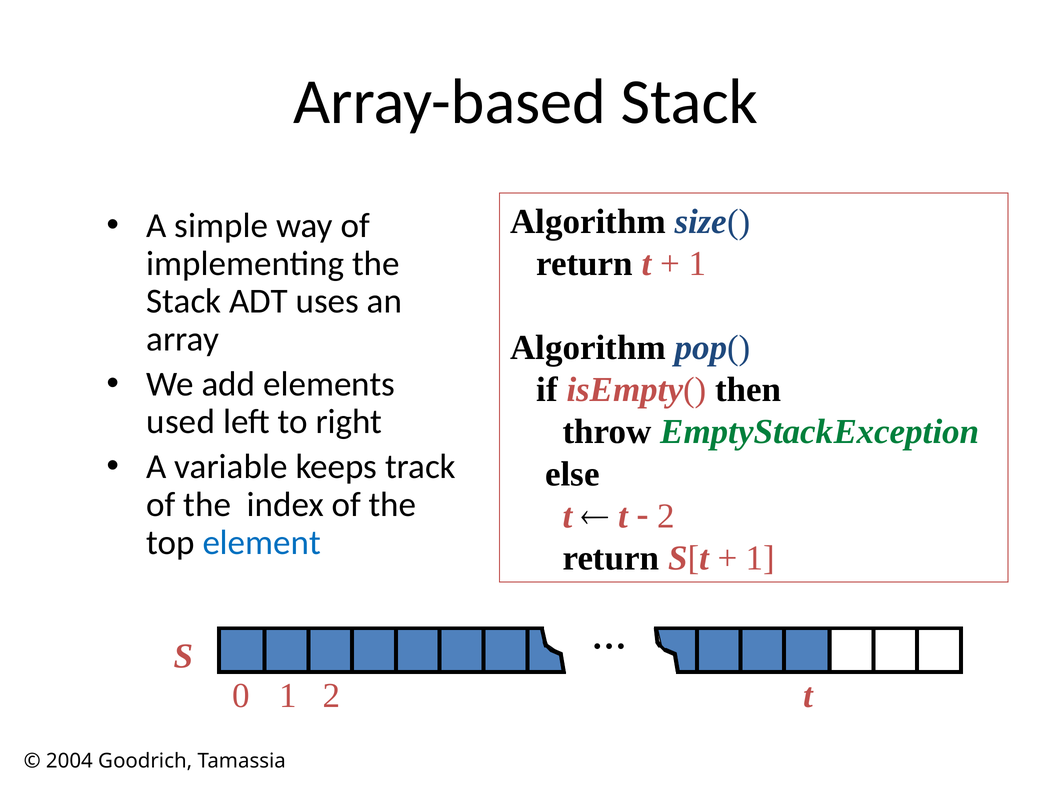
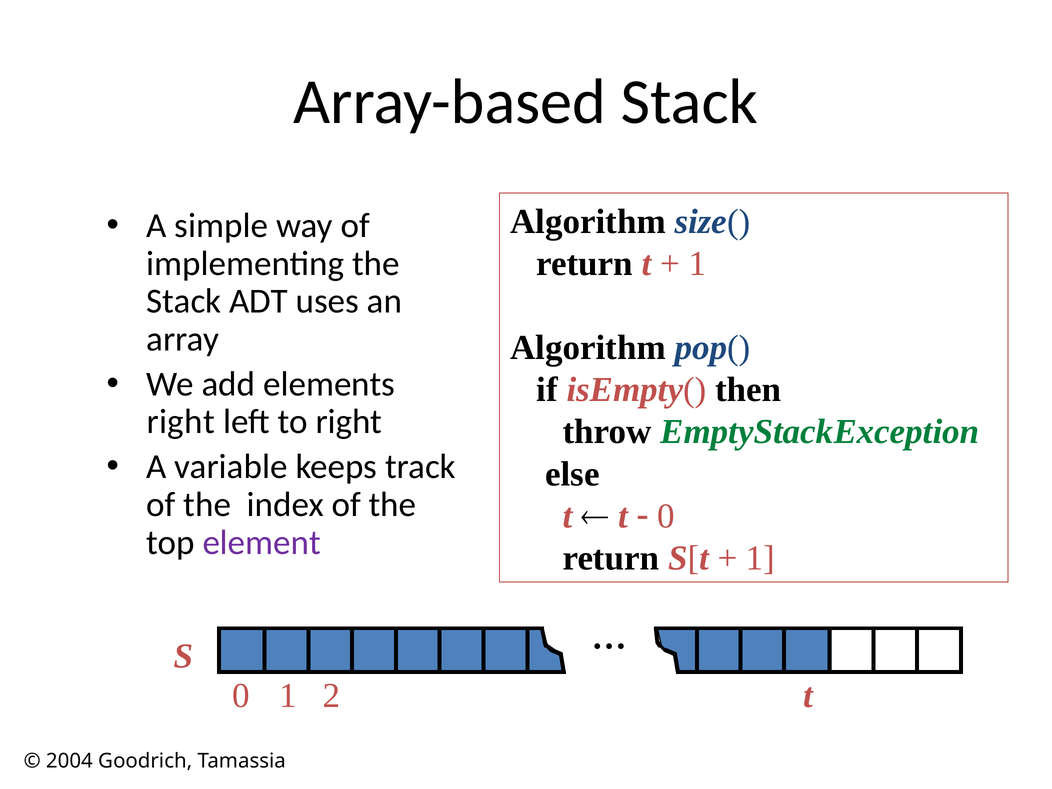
used at (181, 422): used -> right
2 at (666, 516): 2 -> 0
element colour: blue -> purple
